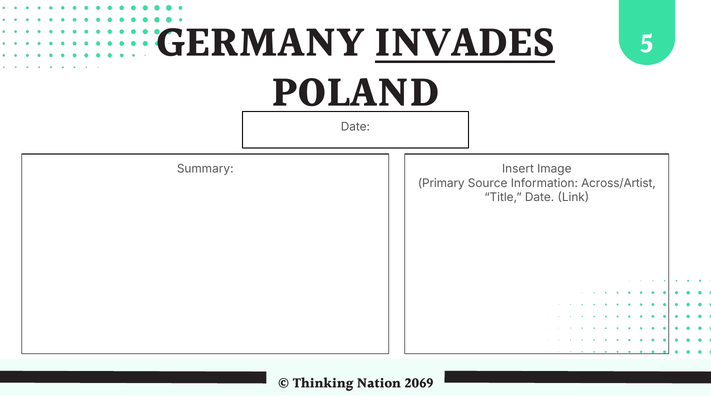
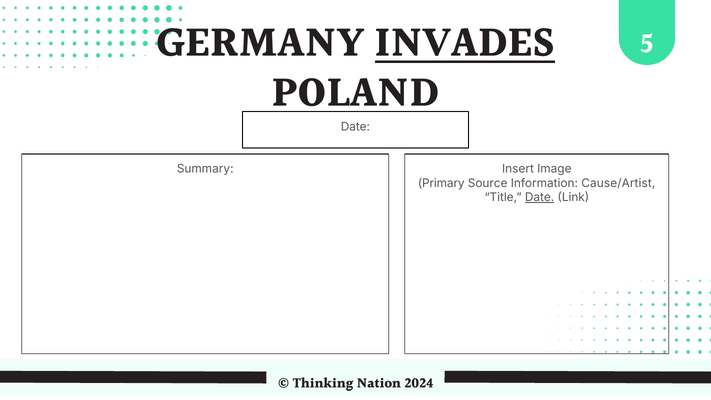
Across/Artist: Across/Artist -> Cause/Artist
Date at (540, 197) underline: none -> present
2069: 2069 -> 2024
